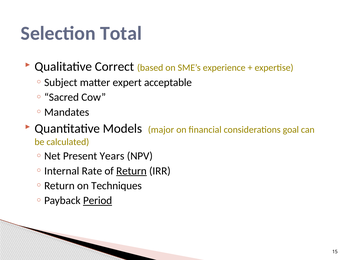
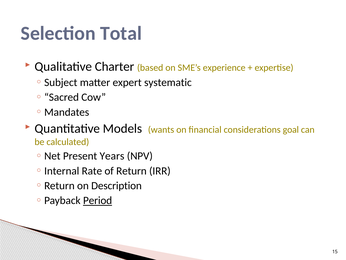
Correct: Correct -> Charter
acceptable: acceptable -> systematic
major: major -> wants
Return underline: present -> none
Techniques: Techniques -> Description
